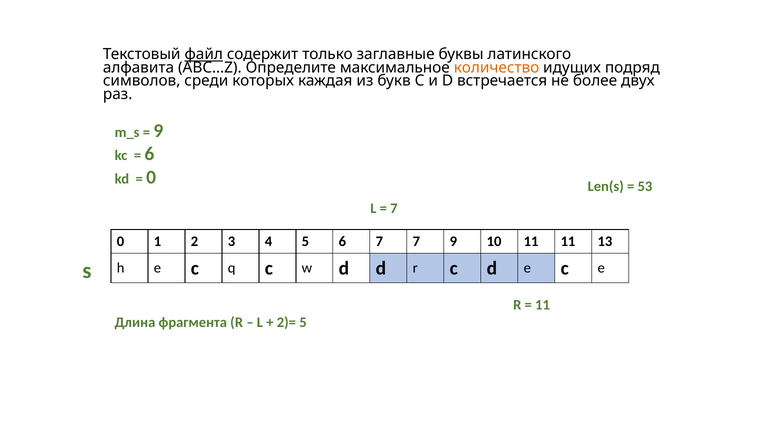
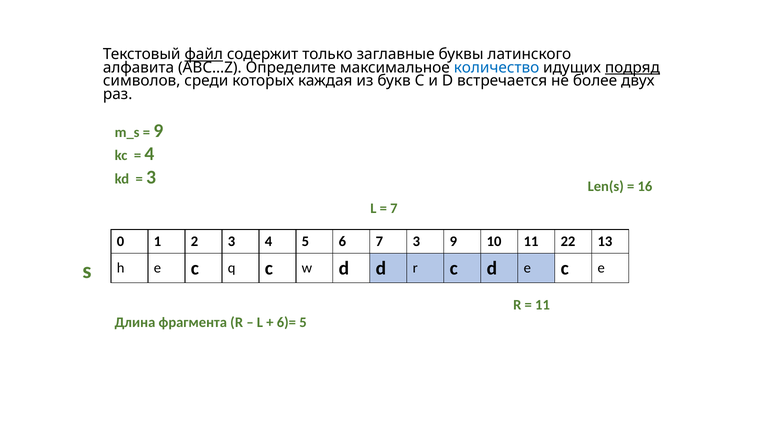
количество colour: orange -> blue
подряд underline: none -> present
6 at (149, 154): 6 -> 4
0 at (151, 177): 0 -> 3
53: 53 -> 16
7 7: 7 -> 3
11 11: 11 -> 22
2)=: 2)= -> 6)=
